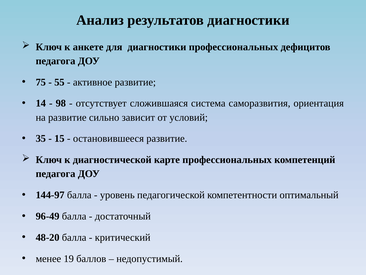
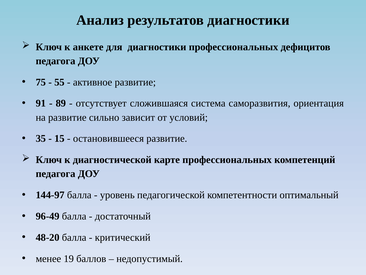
14: 14 -> 91
98: 98 -> 89
